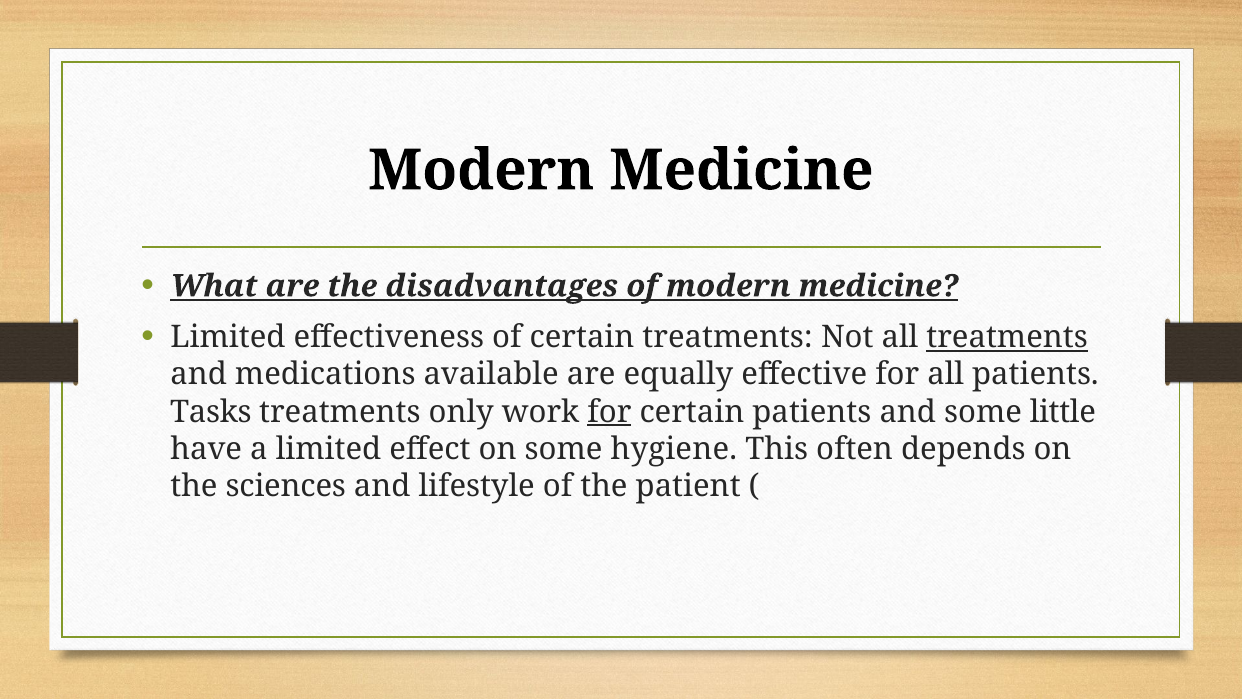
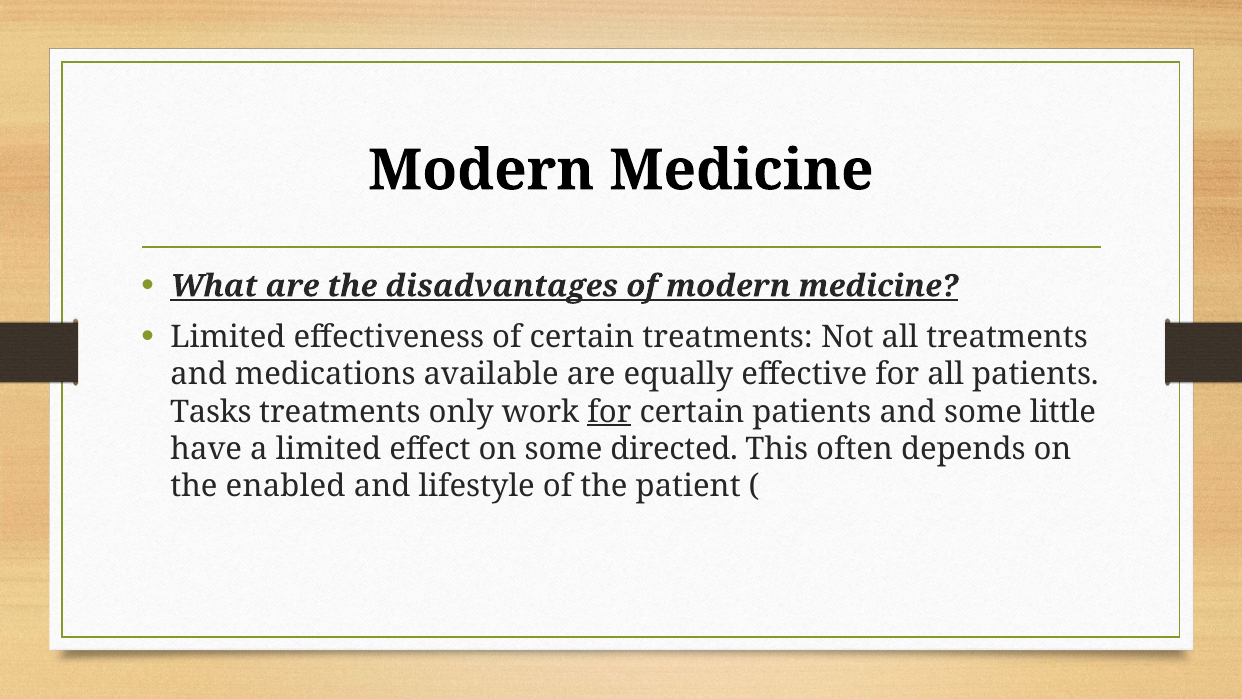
treatments at (1007, 337) underline: present -> none
hygiene: hygiene -> directed
sciences: sciences -> enabled
